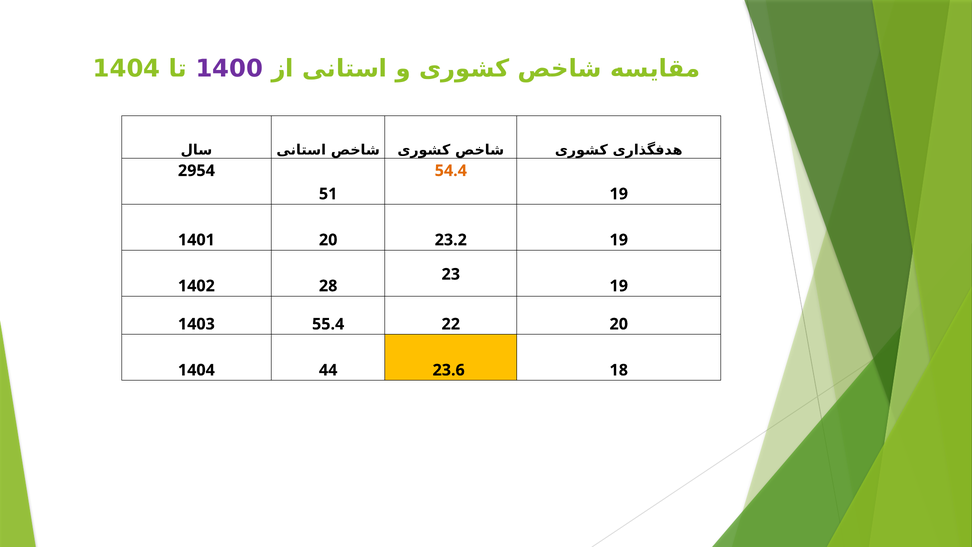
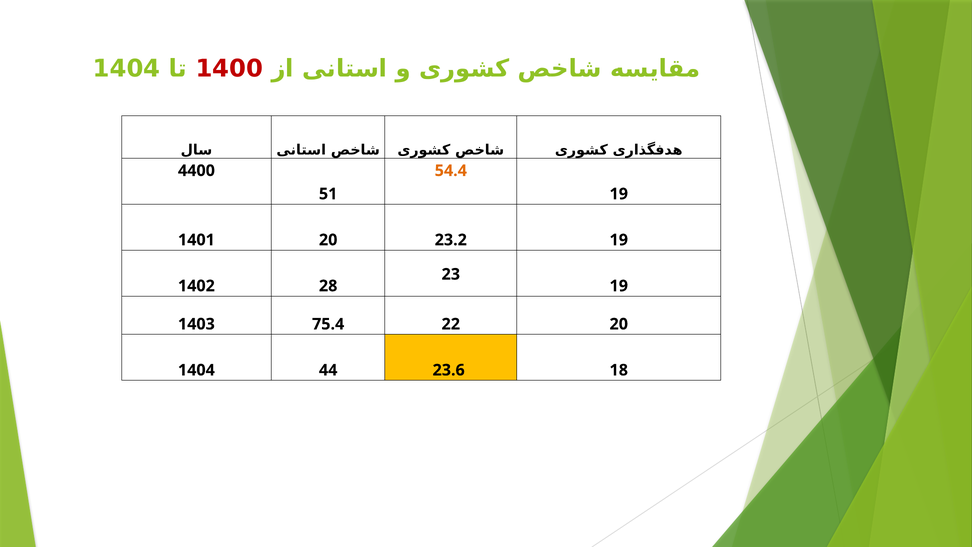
1400 colour: purple -> red
2954: 2954 -> 4400
55.4: 55.4 -> 75.4
